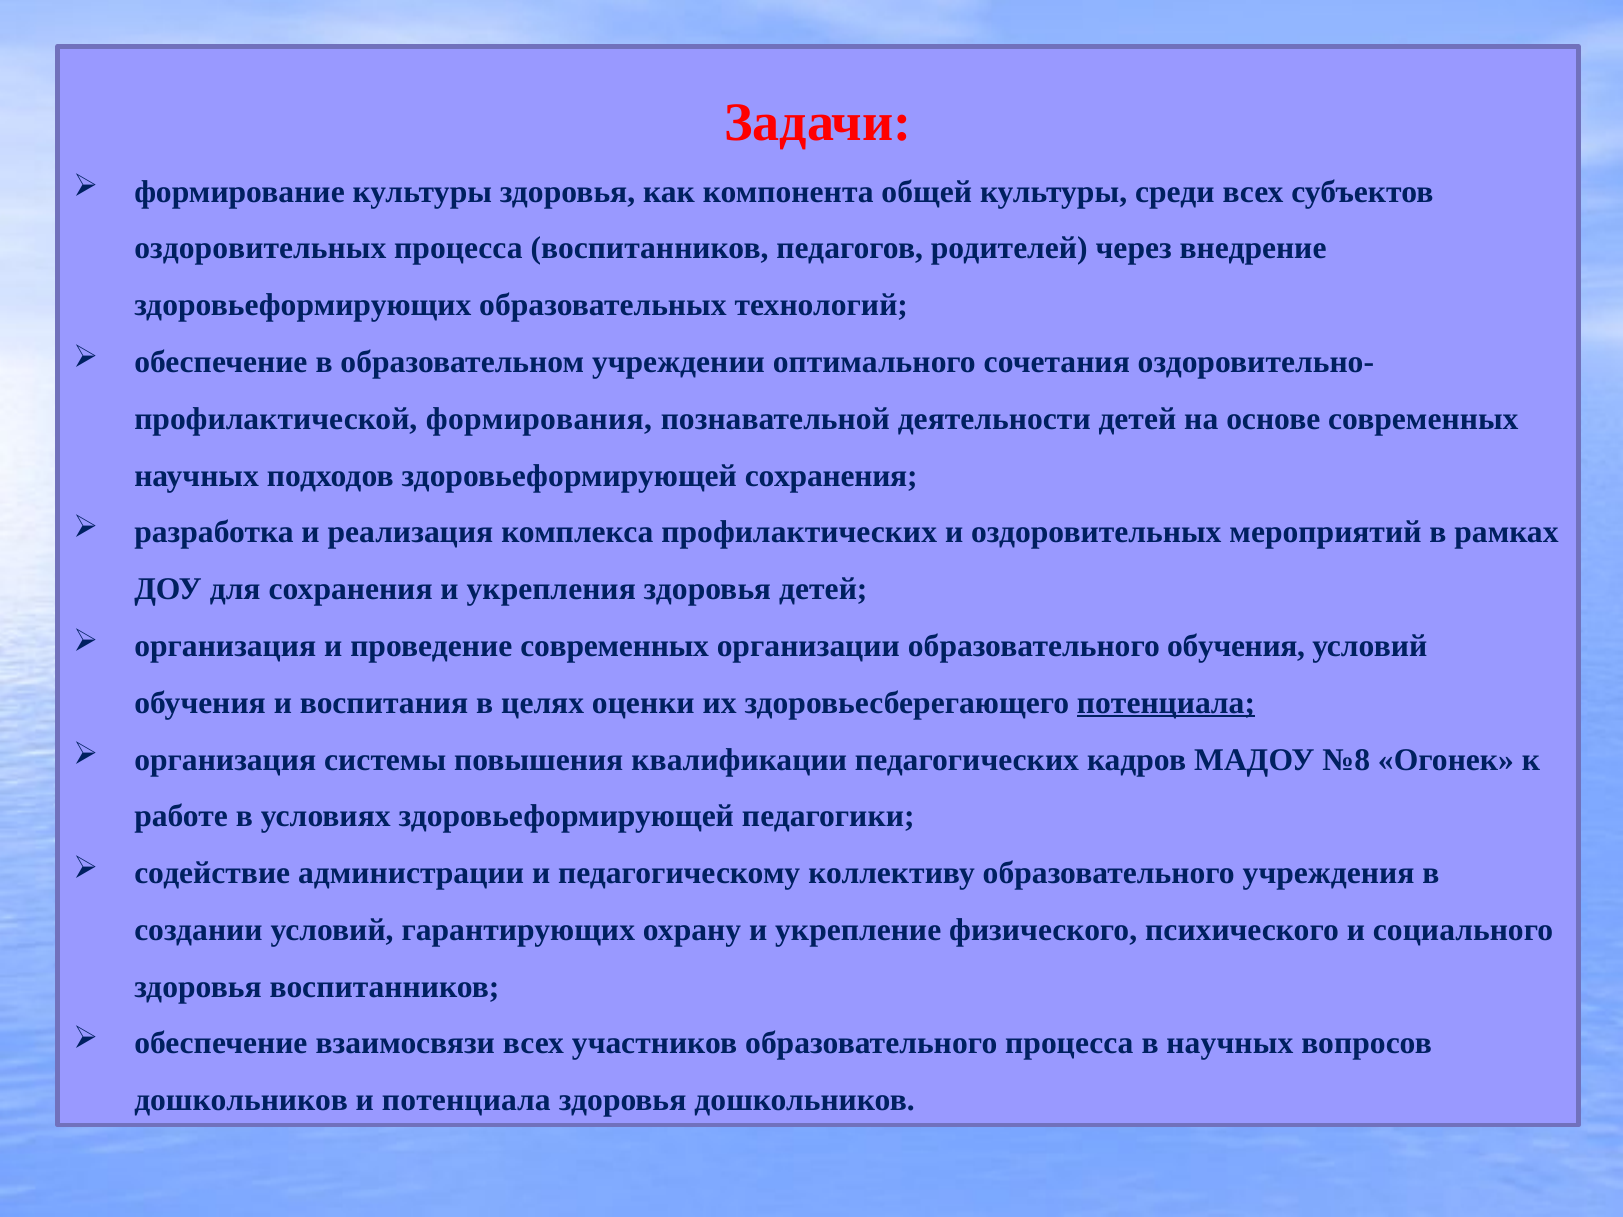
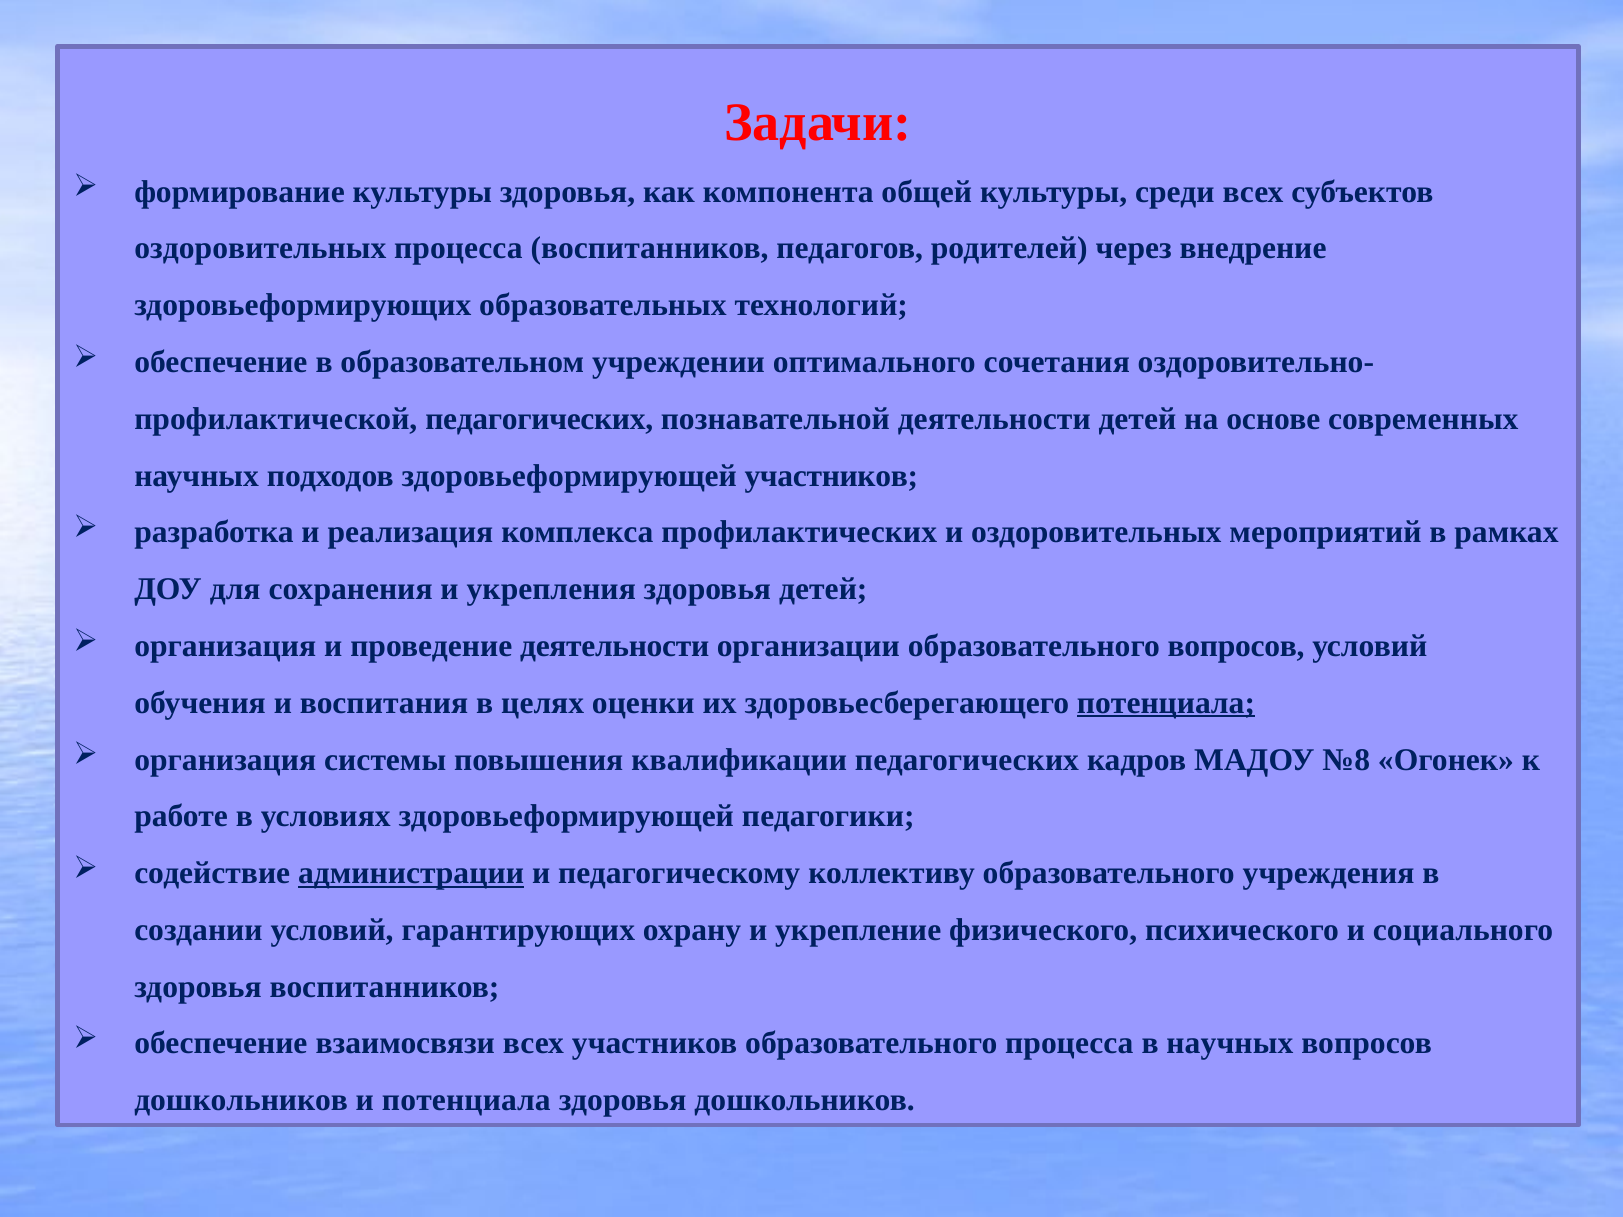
формирования at (539, 419): формирования -> педагогических
здоровьеформирующей сохранения: сохранения -> участников
проведение современных: современных -> деятельности
образовательного обучения: обучения -> вопросов
администрации underline: none -> present
